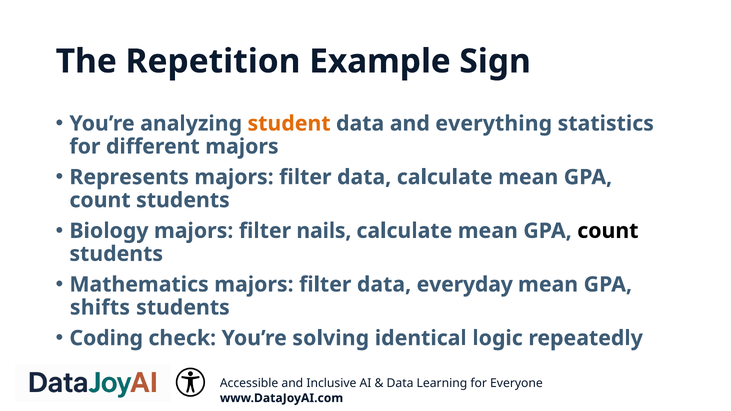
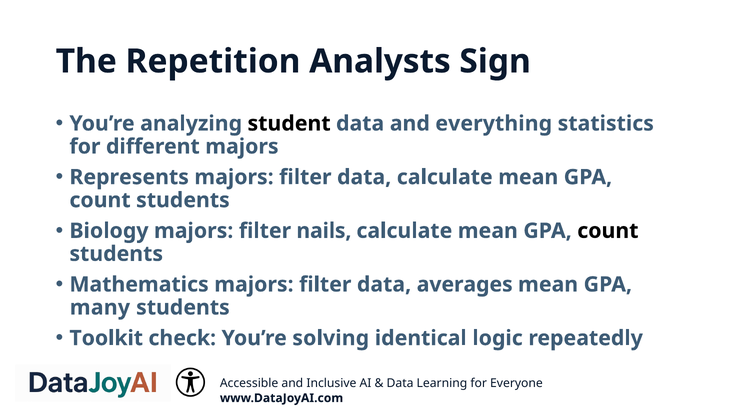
Example: Example -> Analysts
student colour: orange -> black
everyday: everyday -> averages
shifts: shifts -> many
Coding: Coding -> Toolkit
